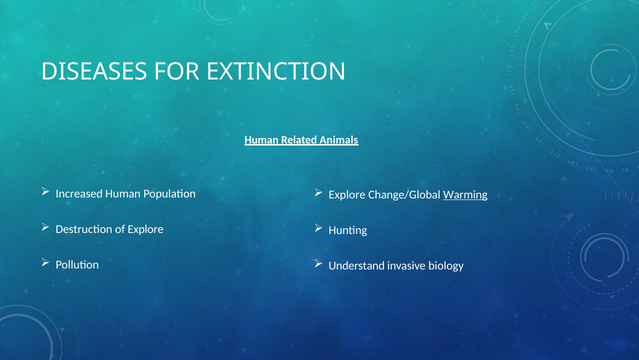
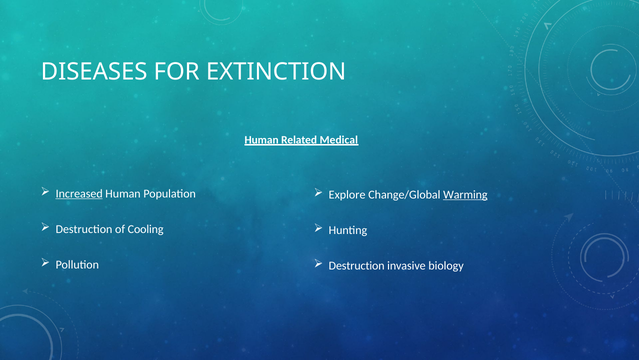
Animals: Animals -> Medical
Increased underline: none -> present
of Explore: Explore -> Cooling
Understand at (357, 265): Understand -> Destruction
